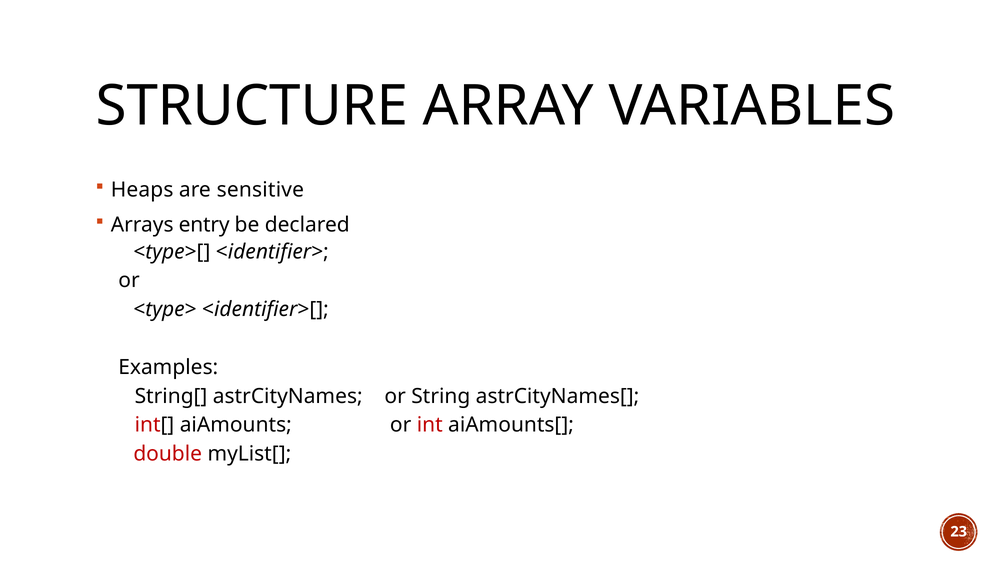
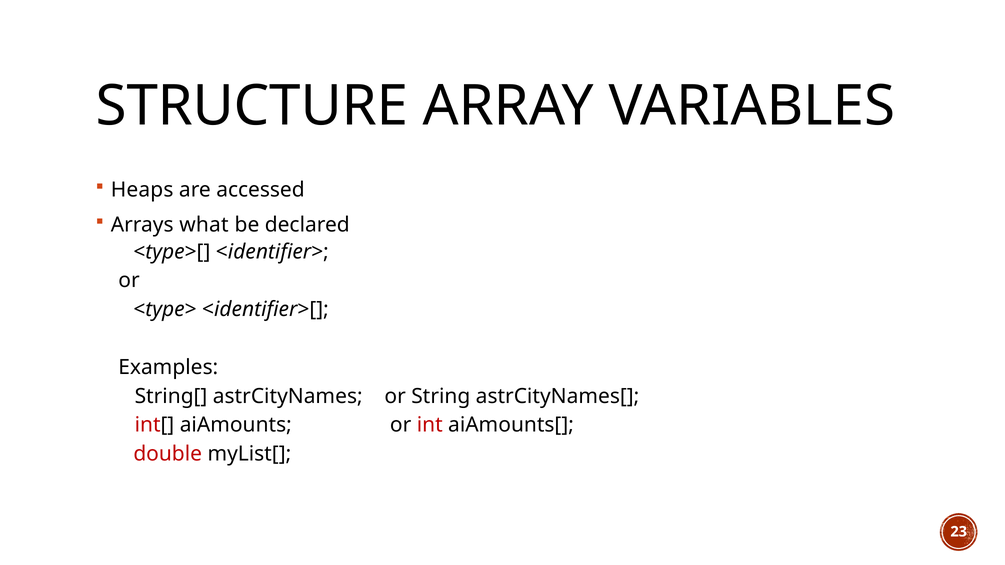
sensitive: sensitive -> accessed
entry: entry -> what
